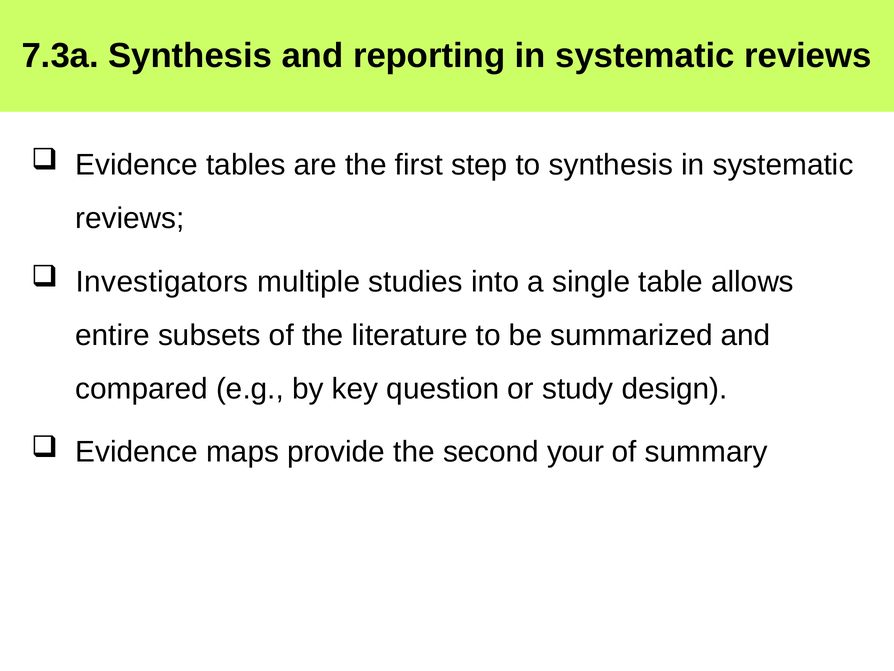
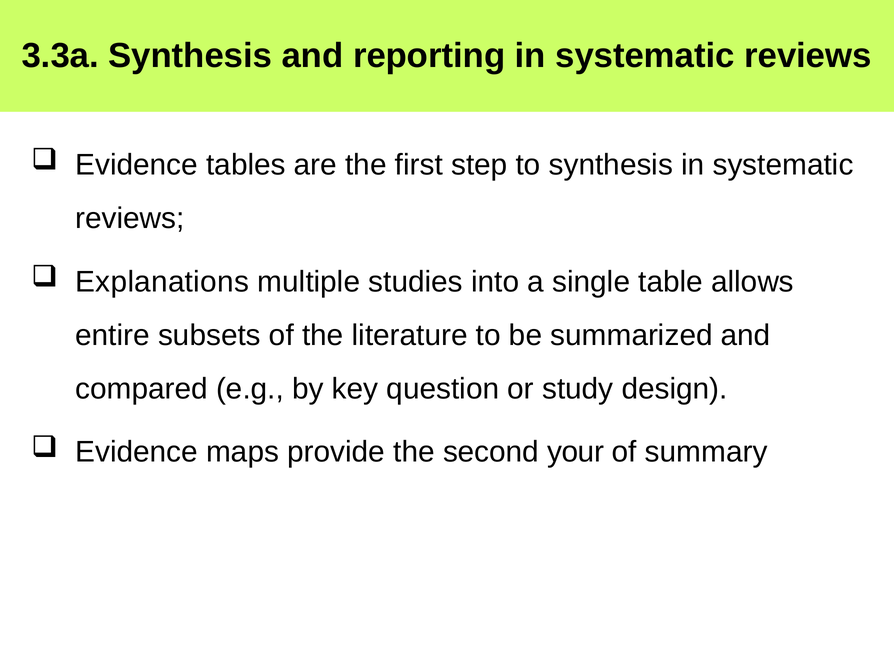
7.3a: 7.3a -> 3.3a
Investigators: Investigators -> Explanations
